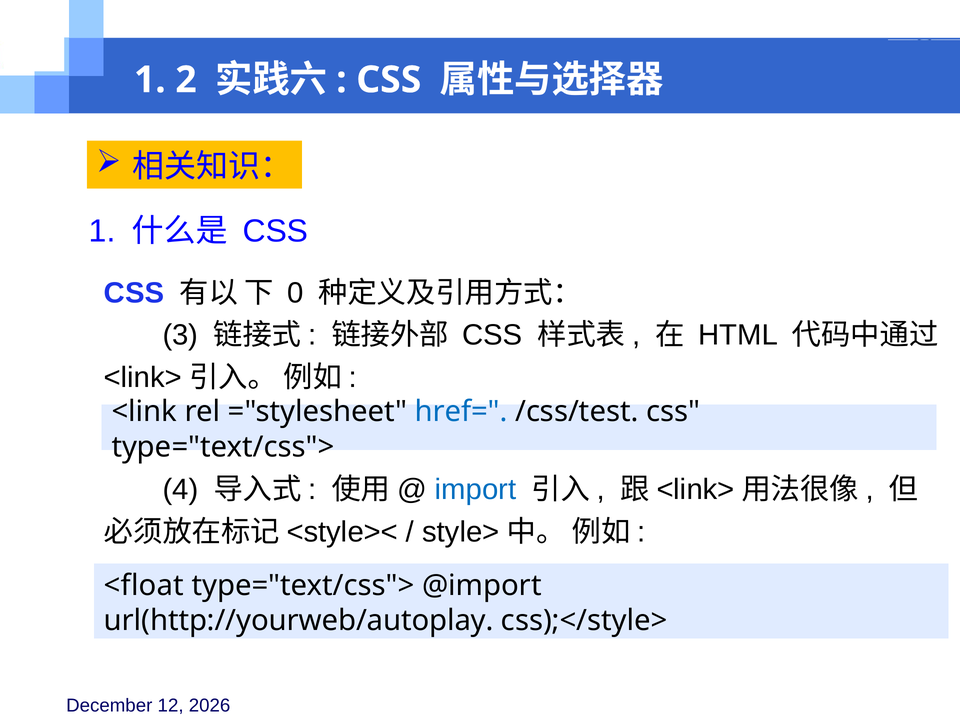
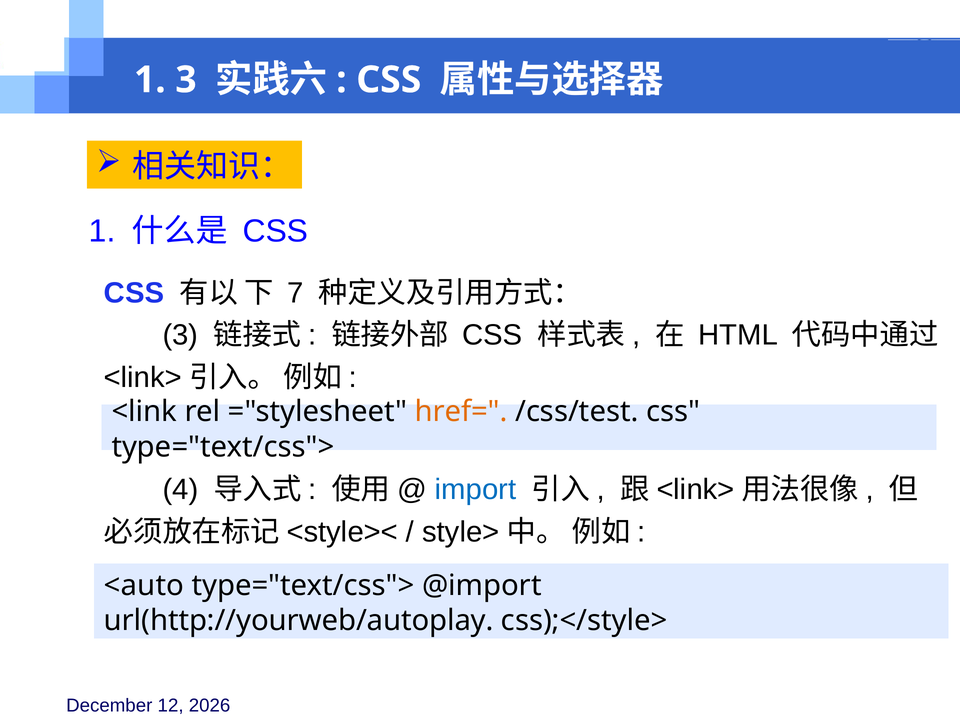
1 2: 2 -> 3
0: 0 -> 7
href= colour: blue -> orange
<float: <float -> <auto
